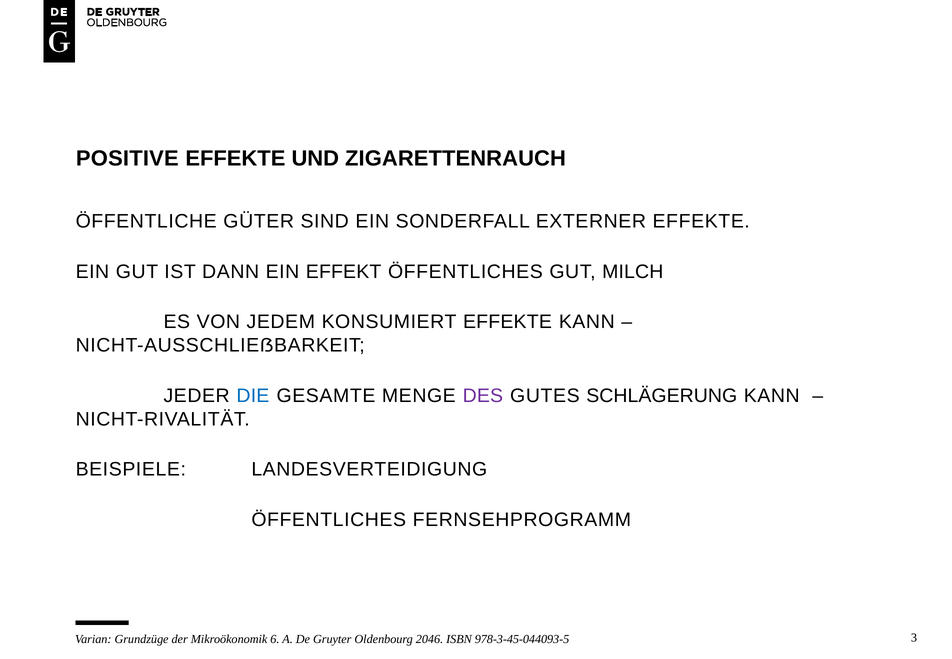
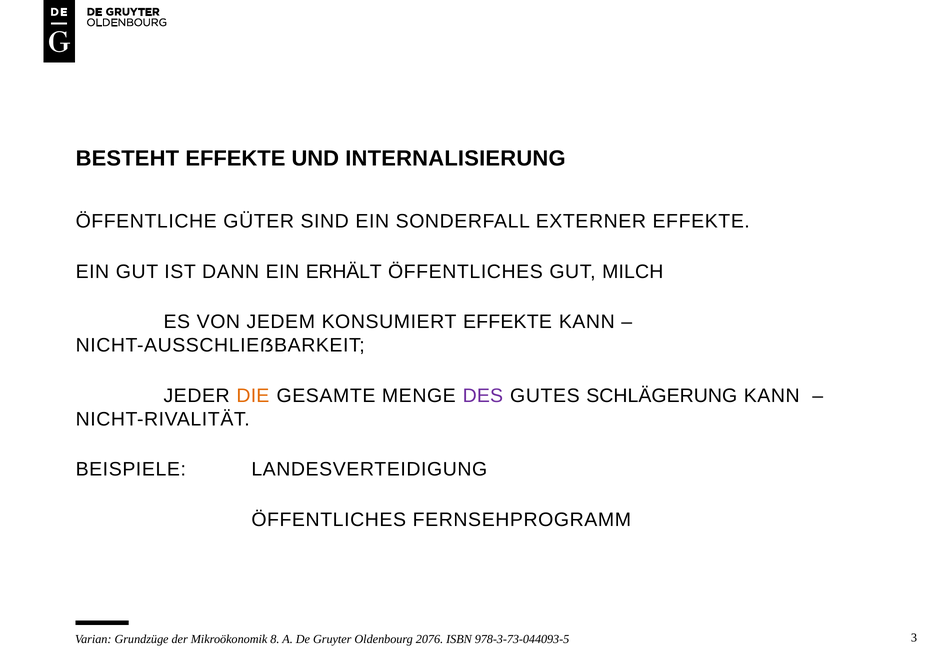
POSITIVE: POSITIVE -> BESTEHT
ZIGARETTENRAUCH: ZIGARETTENRAUCH -> INTERNALISIERUNG
EFFEKT: EFFEKT -> ERHÄLT
DIE colour: blue -> orange
6: 6 -> 8
2046: 2046 -> 2076
978-3-45-044093-5: 978-3-45-044093-5 -> 978-3-73-044093-5
